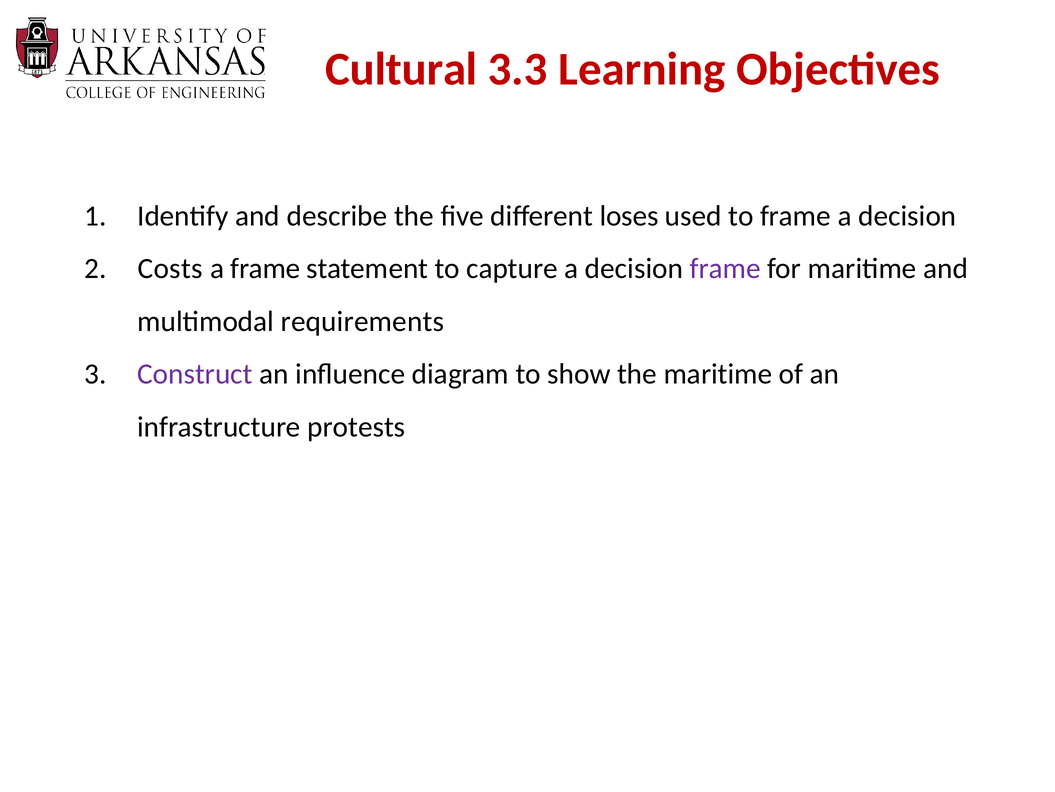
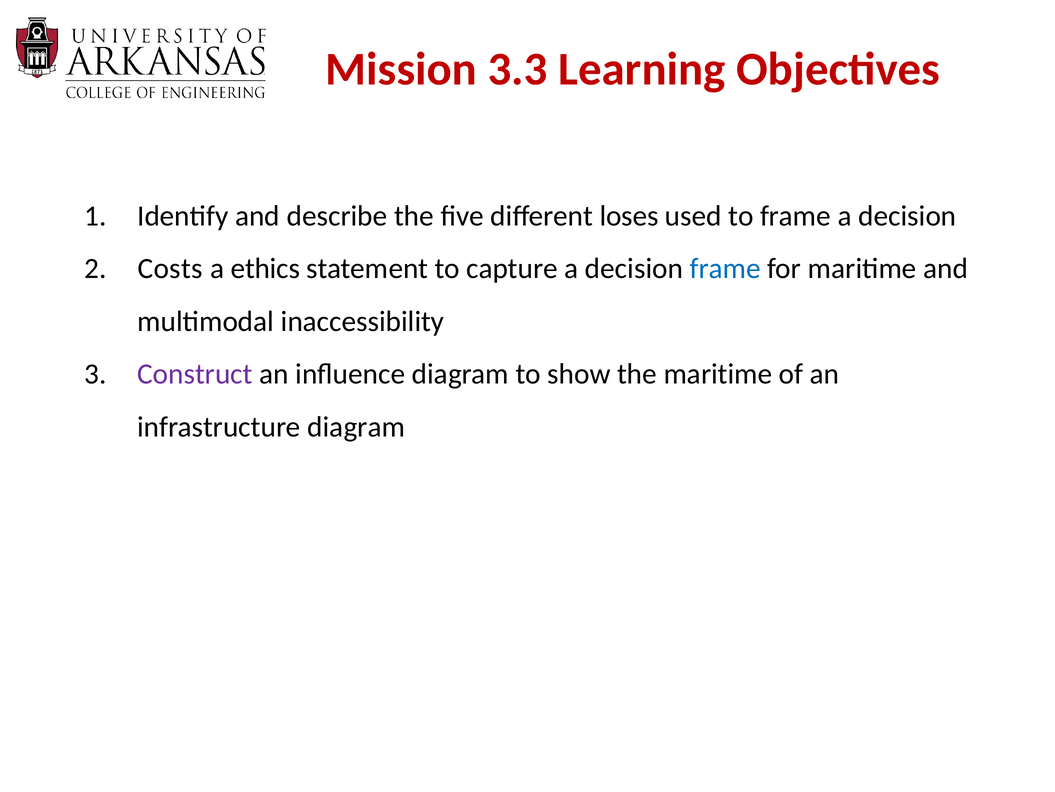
Cultural: Cultural -> Mission
a frame: frame -> ethics
frame at (725, 268) colour: purple -> blue
requirements: requirements -> inaccessibility
infrastructure protests: protests -> diagram
